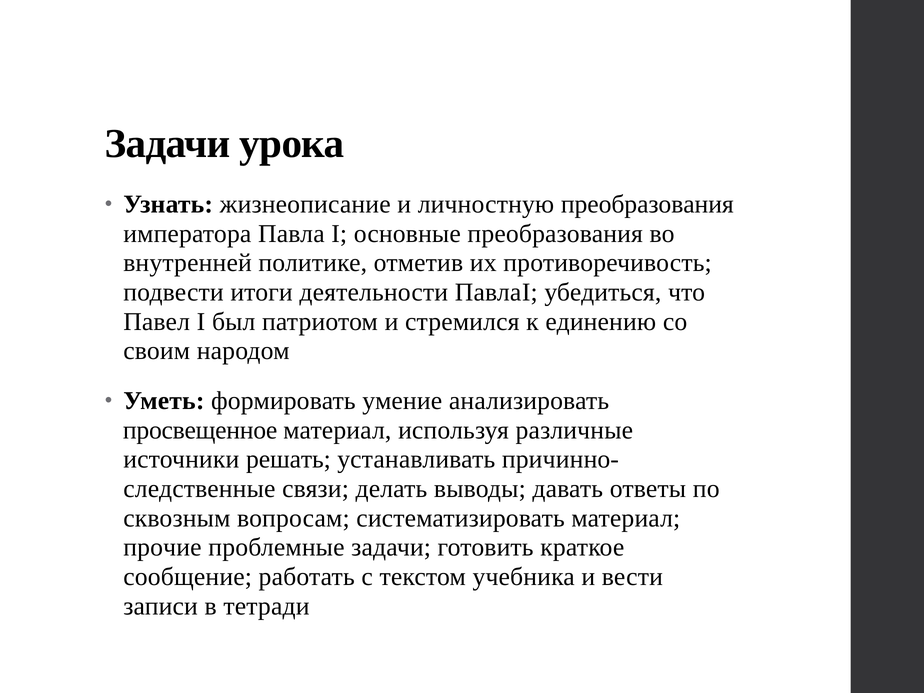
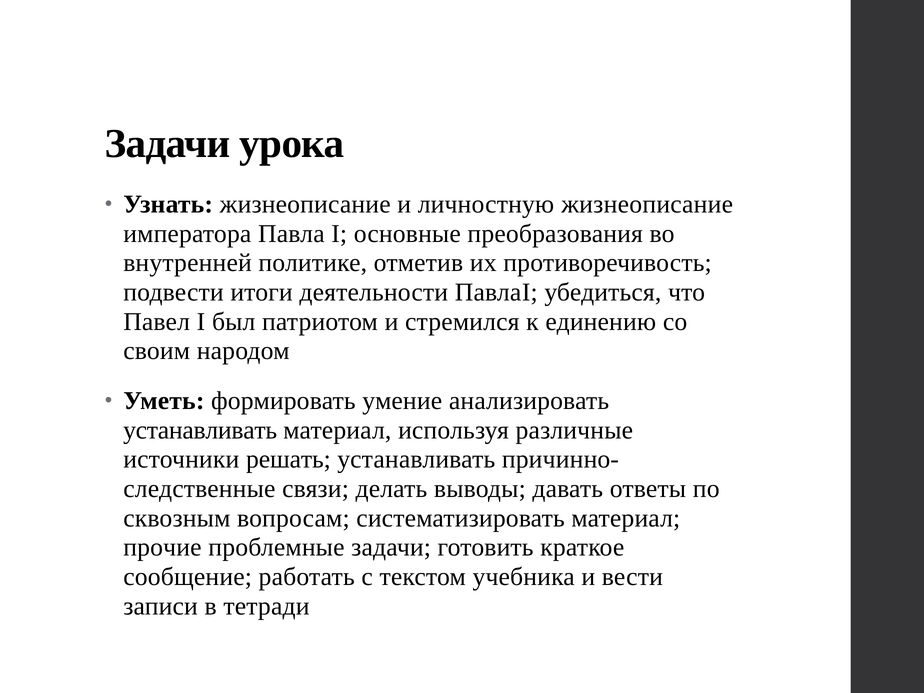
личностную преобразования: преобразования -> жизнеописание
просвещенное at (200, 430): просвещенное -> устанавливать
